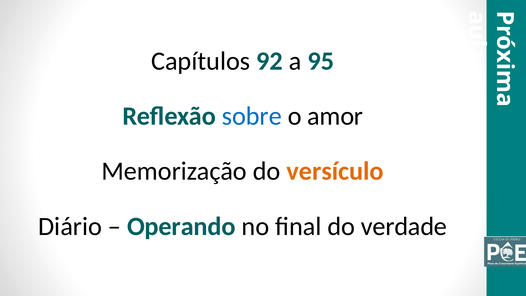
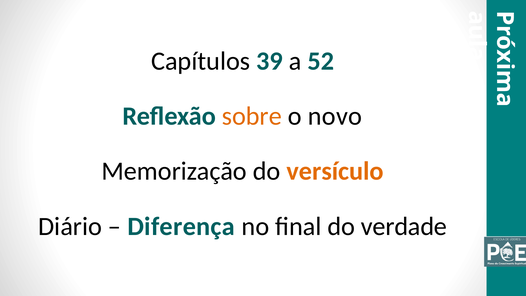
92: 92 -> 39
95: 95 -> 52
sobre colour: blue -> orange
amor: amor -> novo
Operando: Operando -> Diferença
